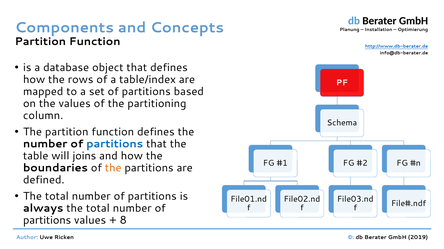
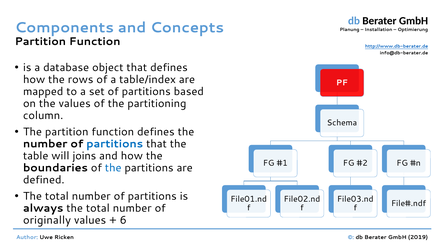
the at (113, 168) colour: orange -> blue
partitions at (47, 221): partitions -> originally
8: 8 -> 6
